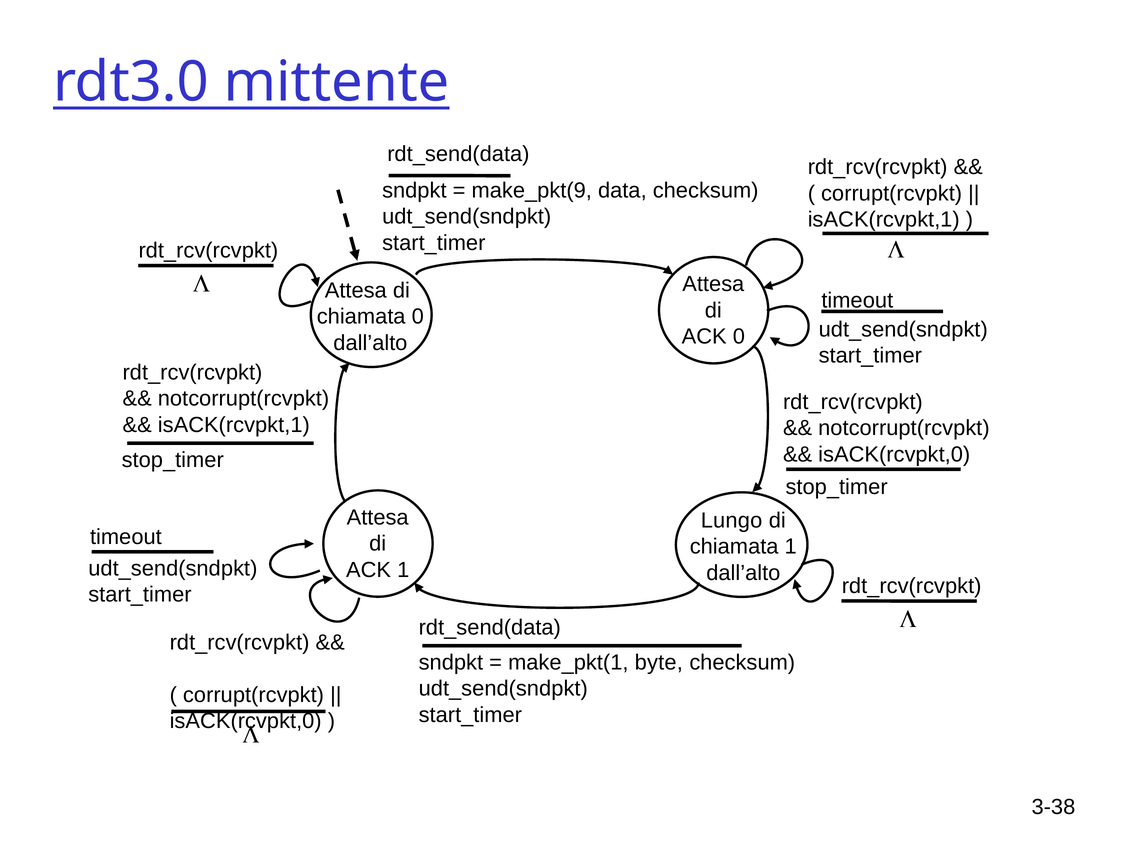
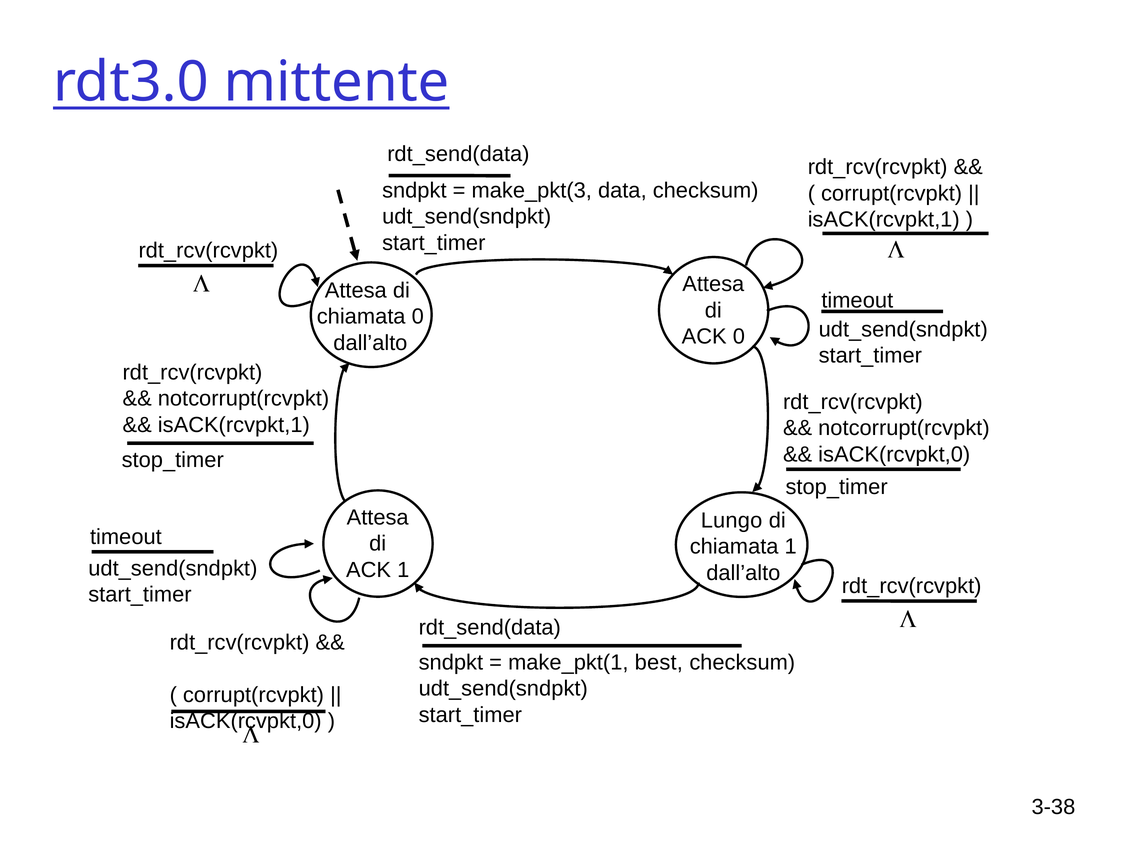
make_pkt(9: make_pkt(9 -> make_pkt(3
byte: byte -> best
